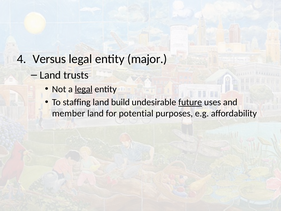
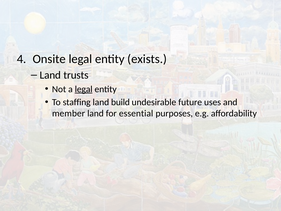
Versus: Versus -> Onsite
major: major -> exists
future underline: present -> none
potential: potential -> essential
